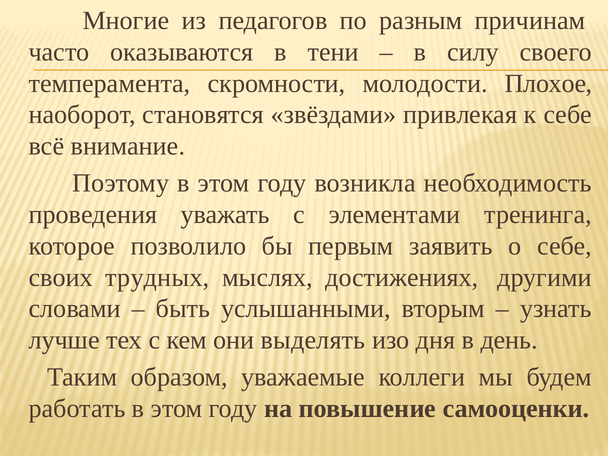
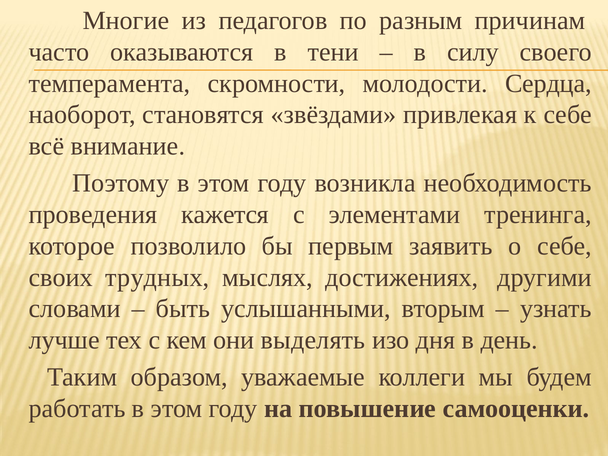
Плохое: Плохое -> Сердца
уважать: уважать -> кажется
